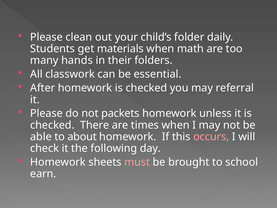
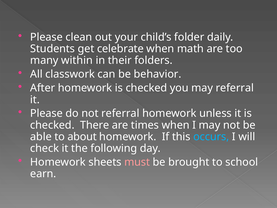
materials: materials -> celebrate
hands: hands -> within
essential: essential -> behavior
not packets: packets -> referral
occurs colour: pink -> light blue
